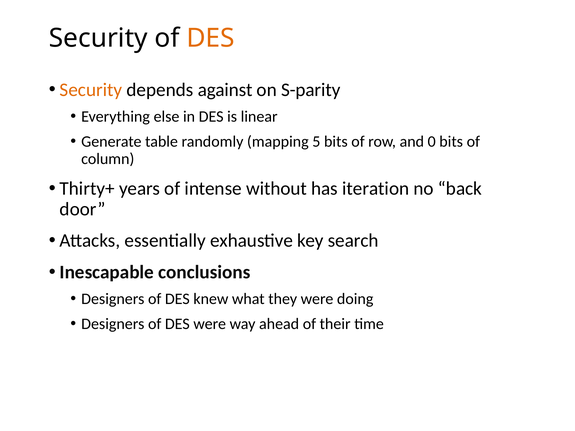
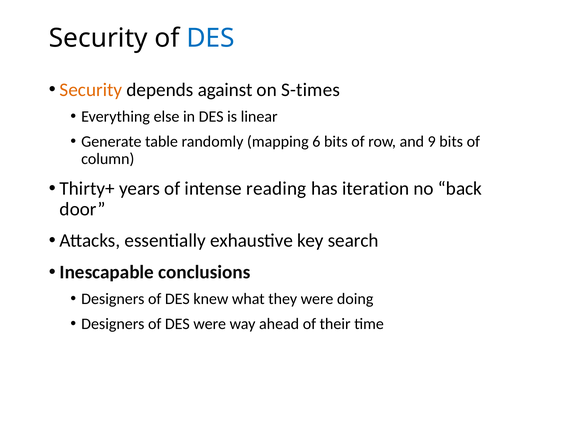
DES at (211, 38) colour: orange -> blue
S-parity: S-parity -> S-times
5: 5 -> 6
0: 0 -> 9
without: without -> reading
